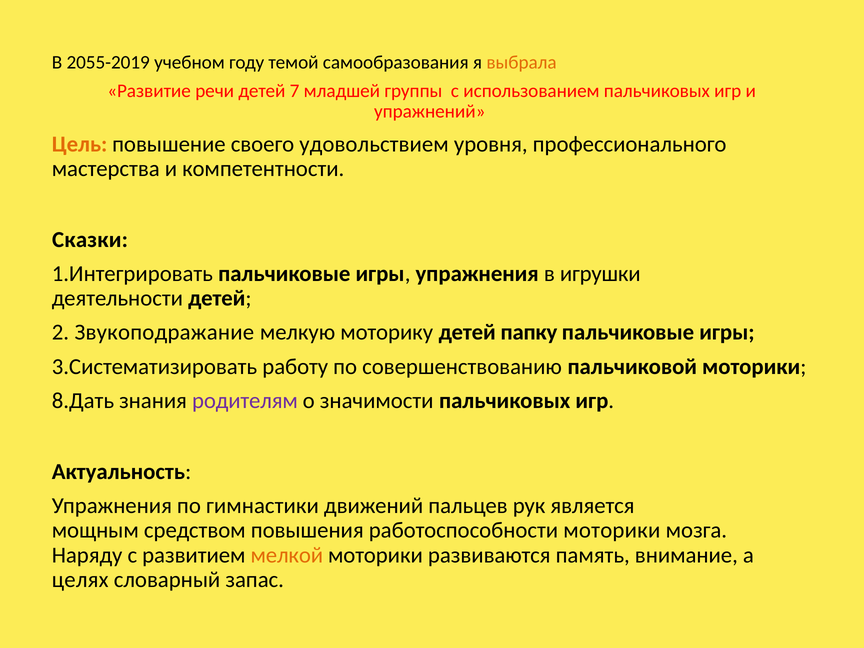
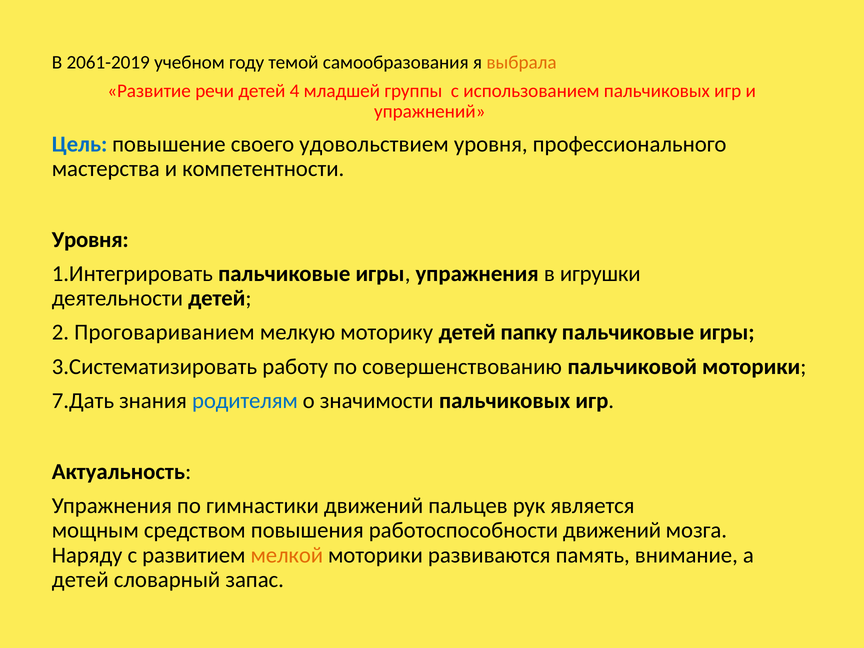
2055-2019: 2055-2019 -> 2061-2019
7: 7 -> 4
Цель colour: orange -> blue
Сказки at (90, 240): Сказки -> Уровня
Звукоподражание: Звукоподражание -> Проговариванием
8.Дать: 8.Дать -> 7.Дать
родителям colour: purple -> blue
работоспособности моторики: моторики -> движений
целях at (80, 580): целях -> детей
